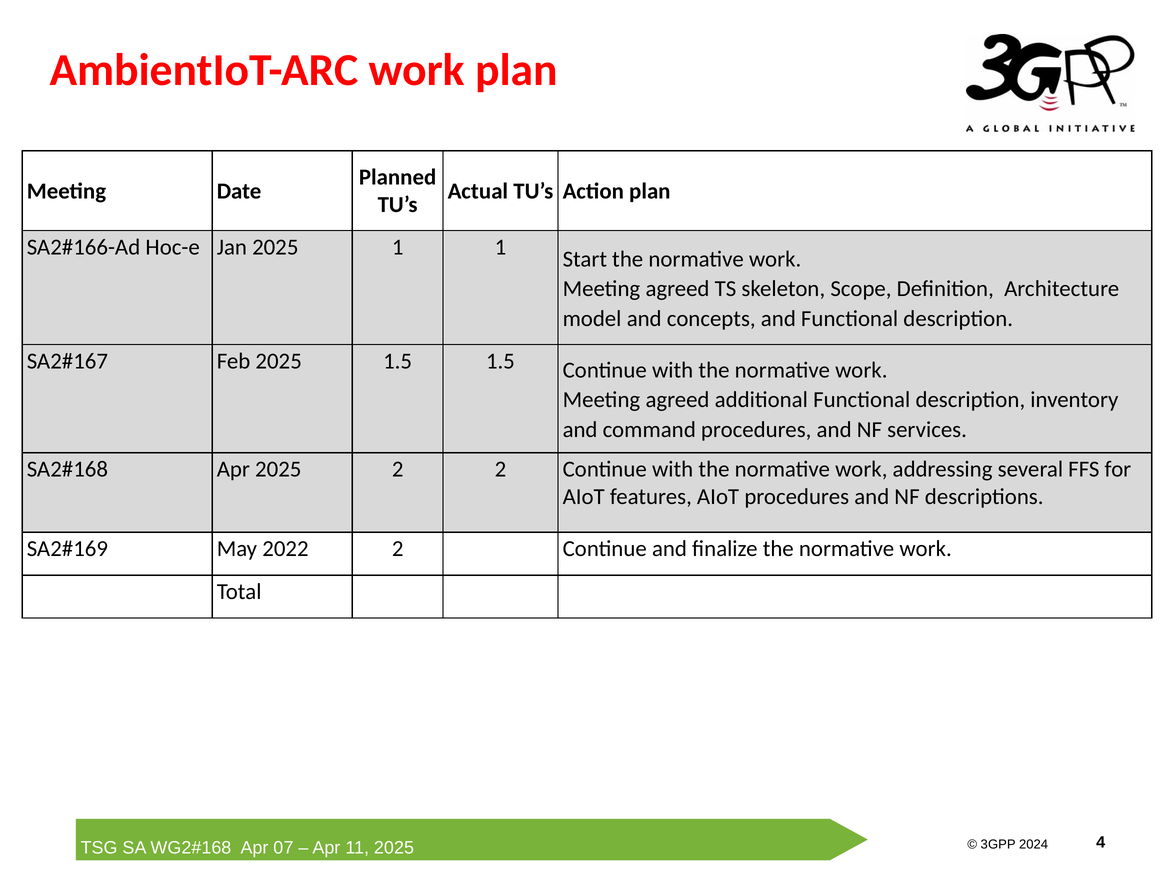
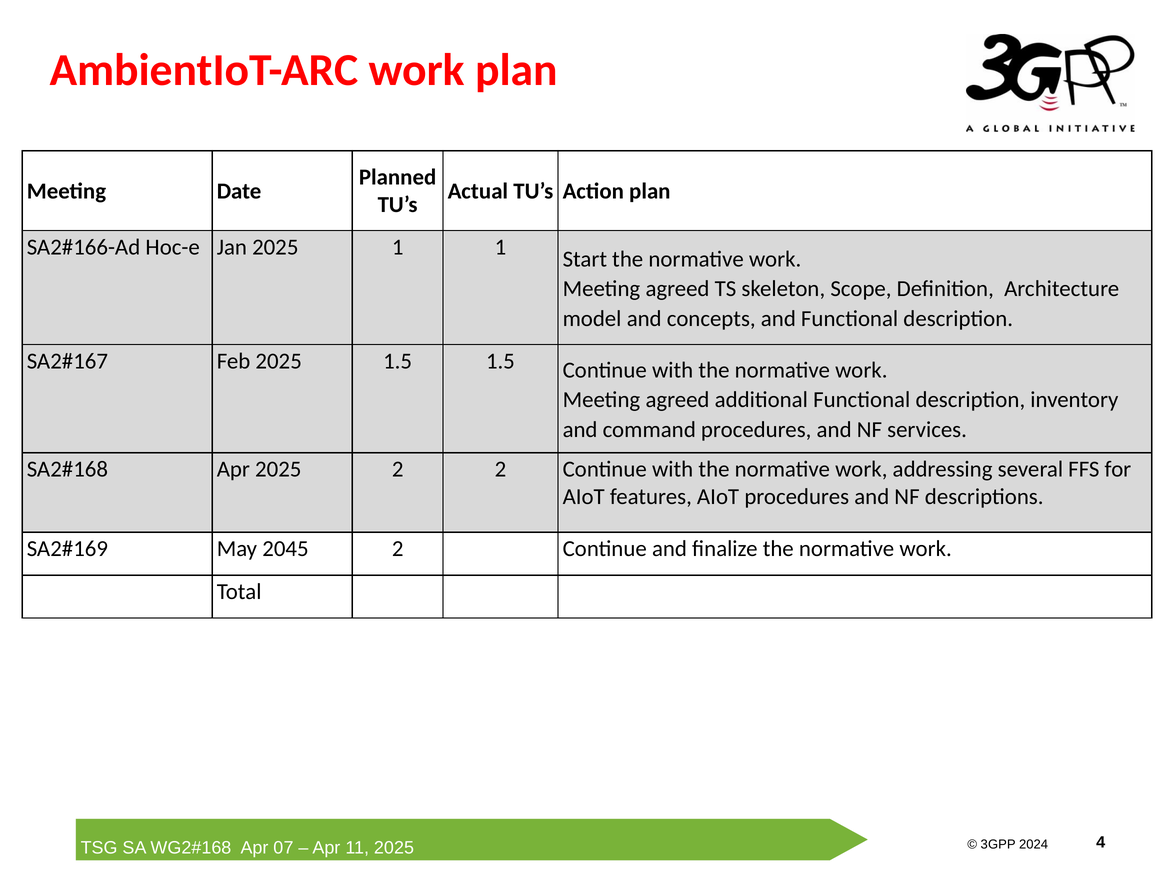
2022: 2022 -> 2045
